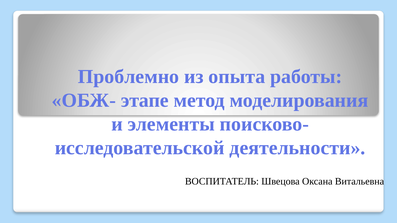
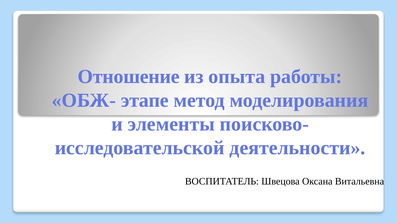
Проблемно: Проблемно -> Отношение
